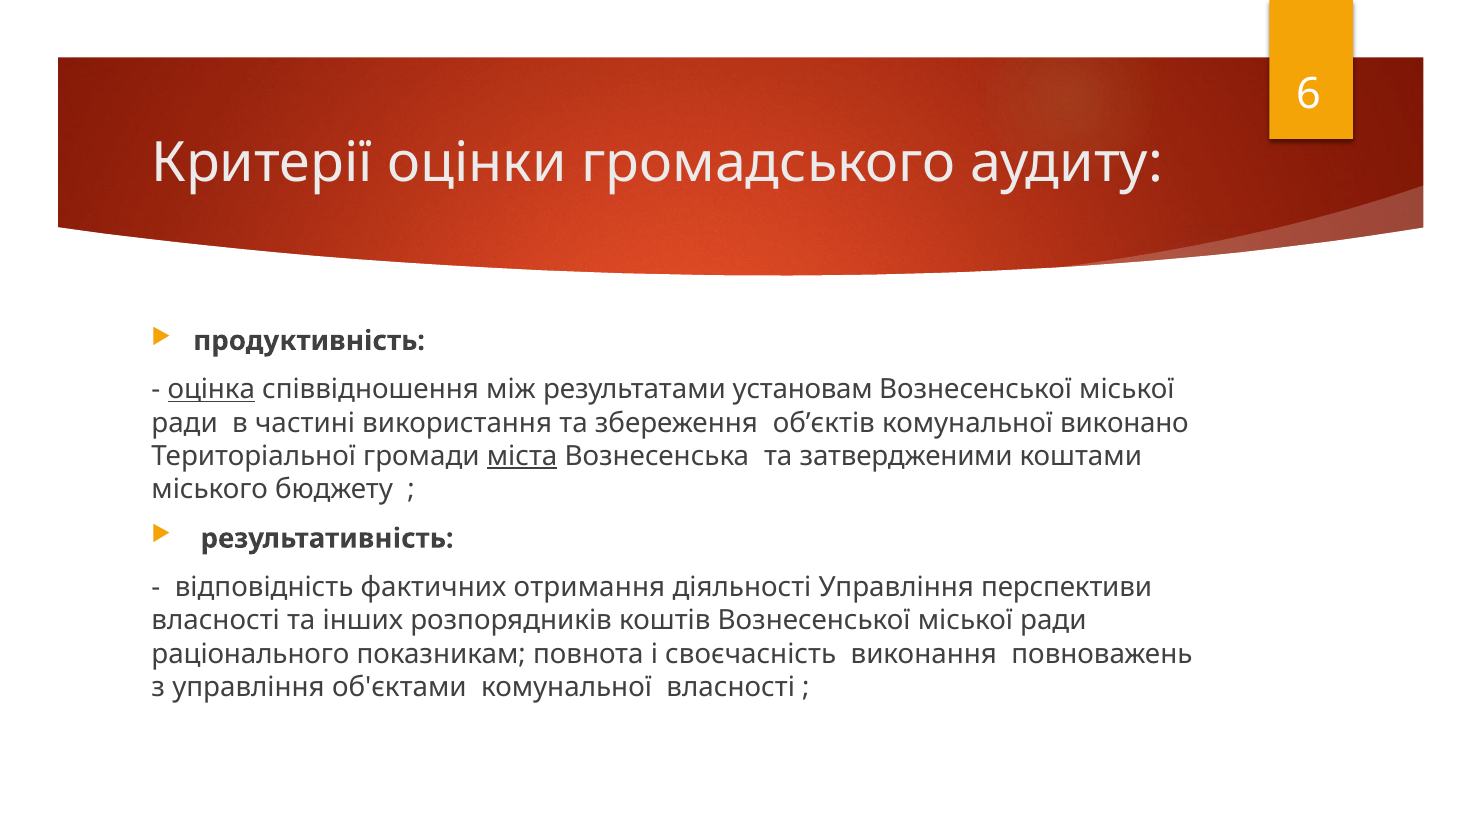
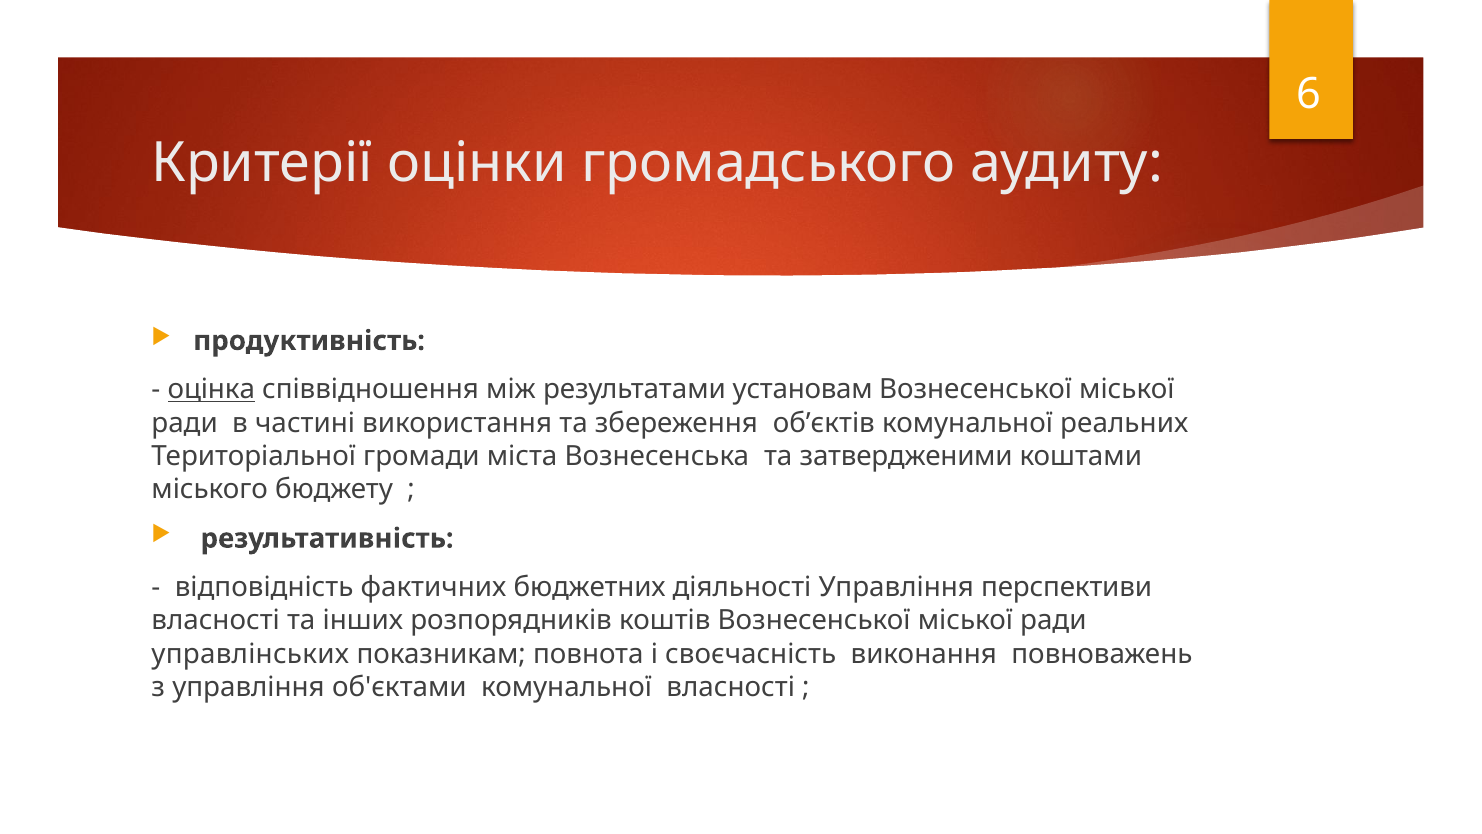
виконано: виконано -> реальних
міста underline: present -> none
отримання: отримання -> бюджетних
раціонального: раціонального -> управлінських
